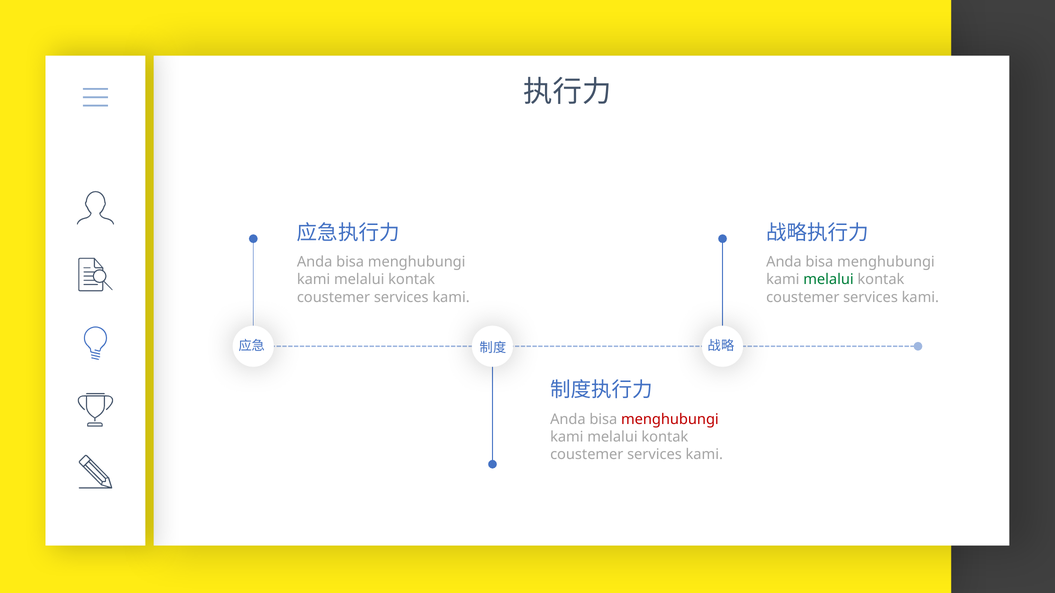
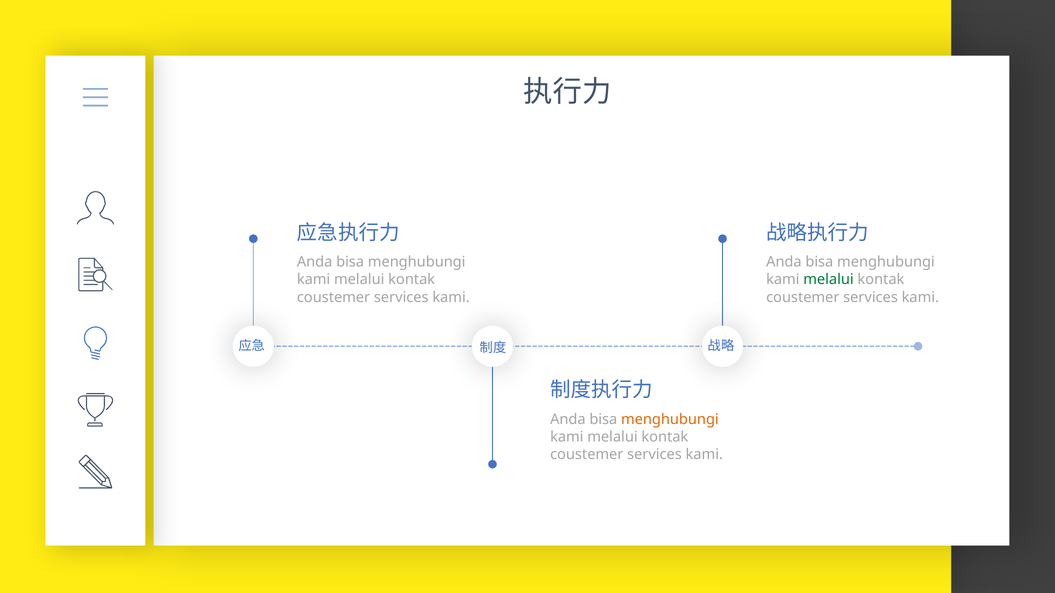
menghubungi at (670, 420) colour: red -> orange
